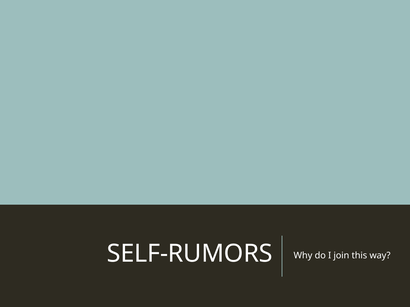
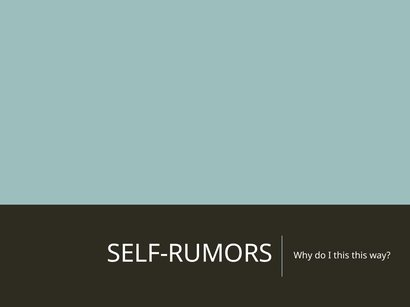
I join: join -> this
